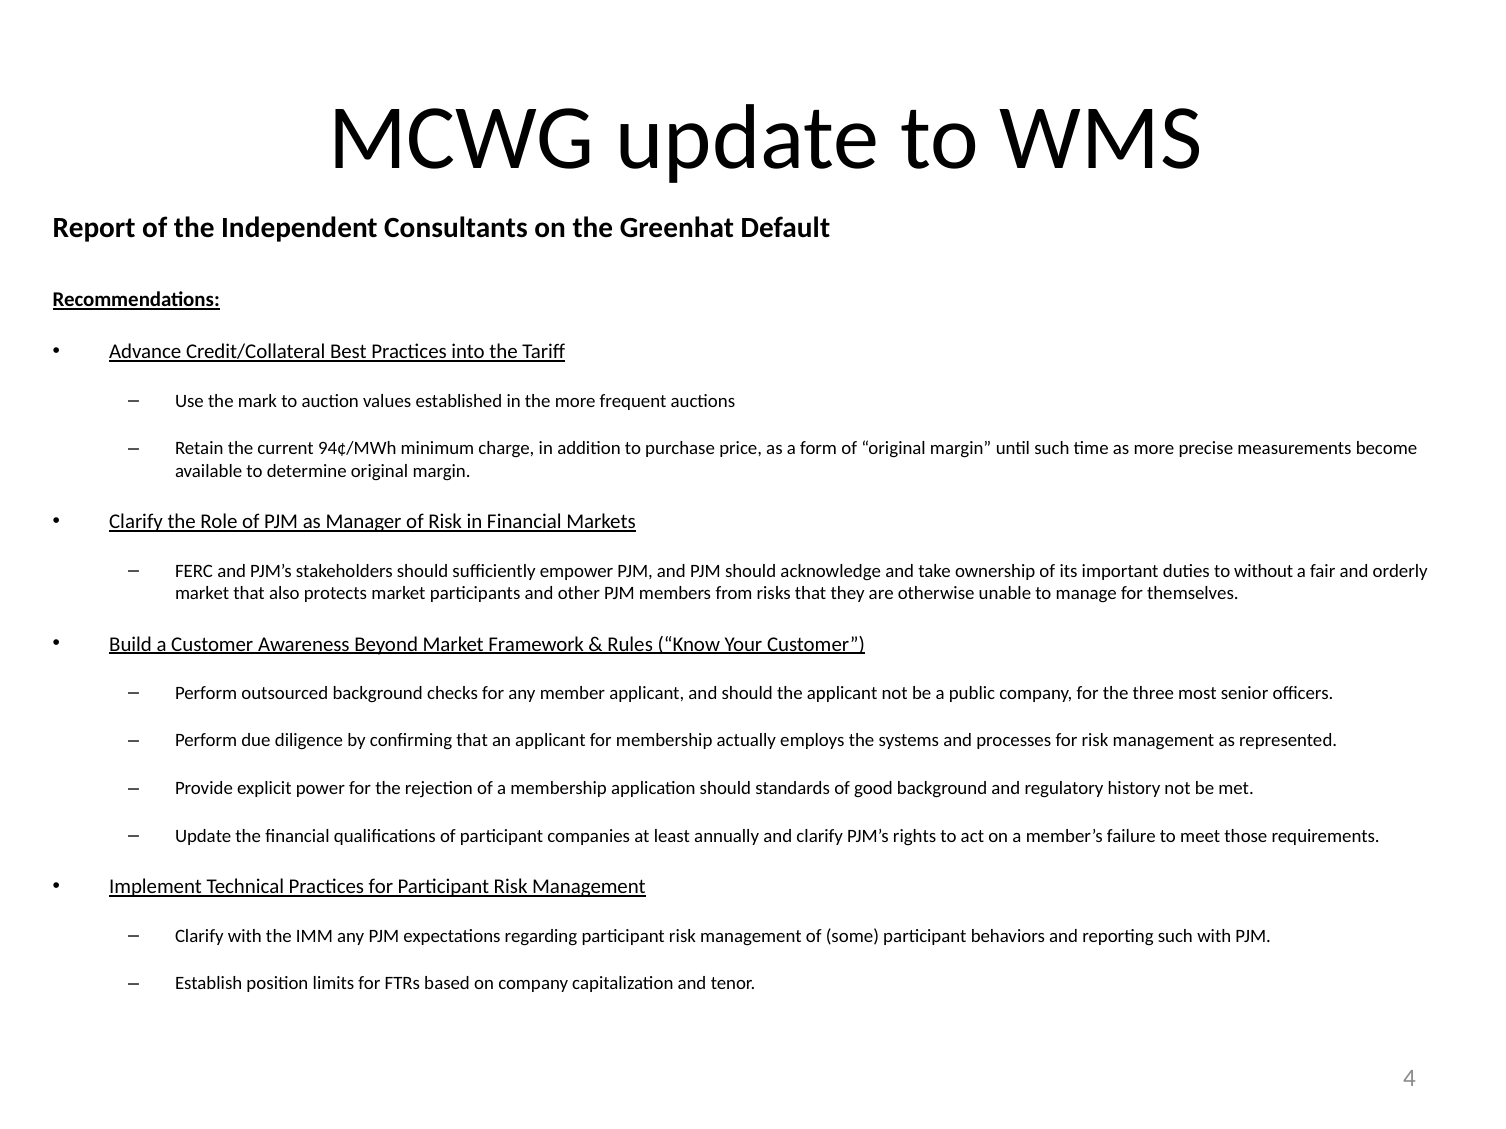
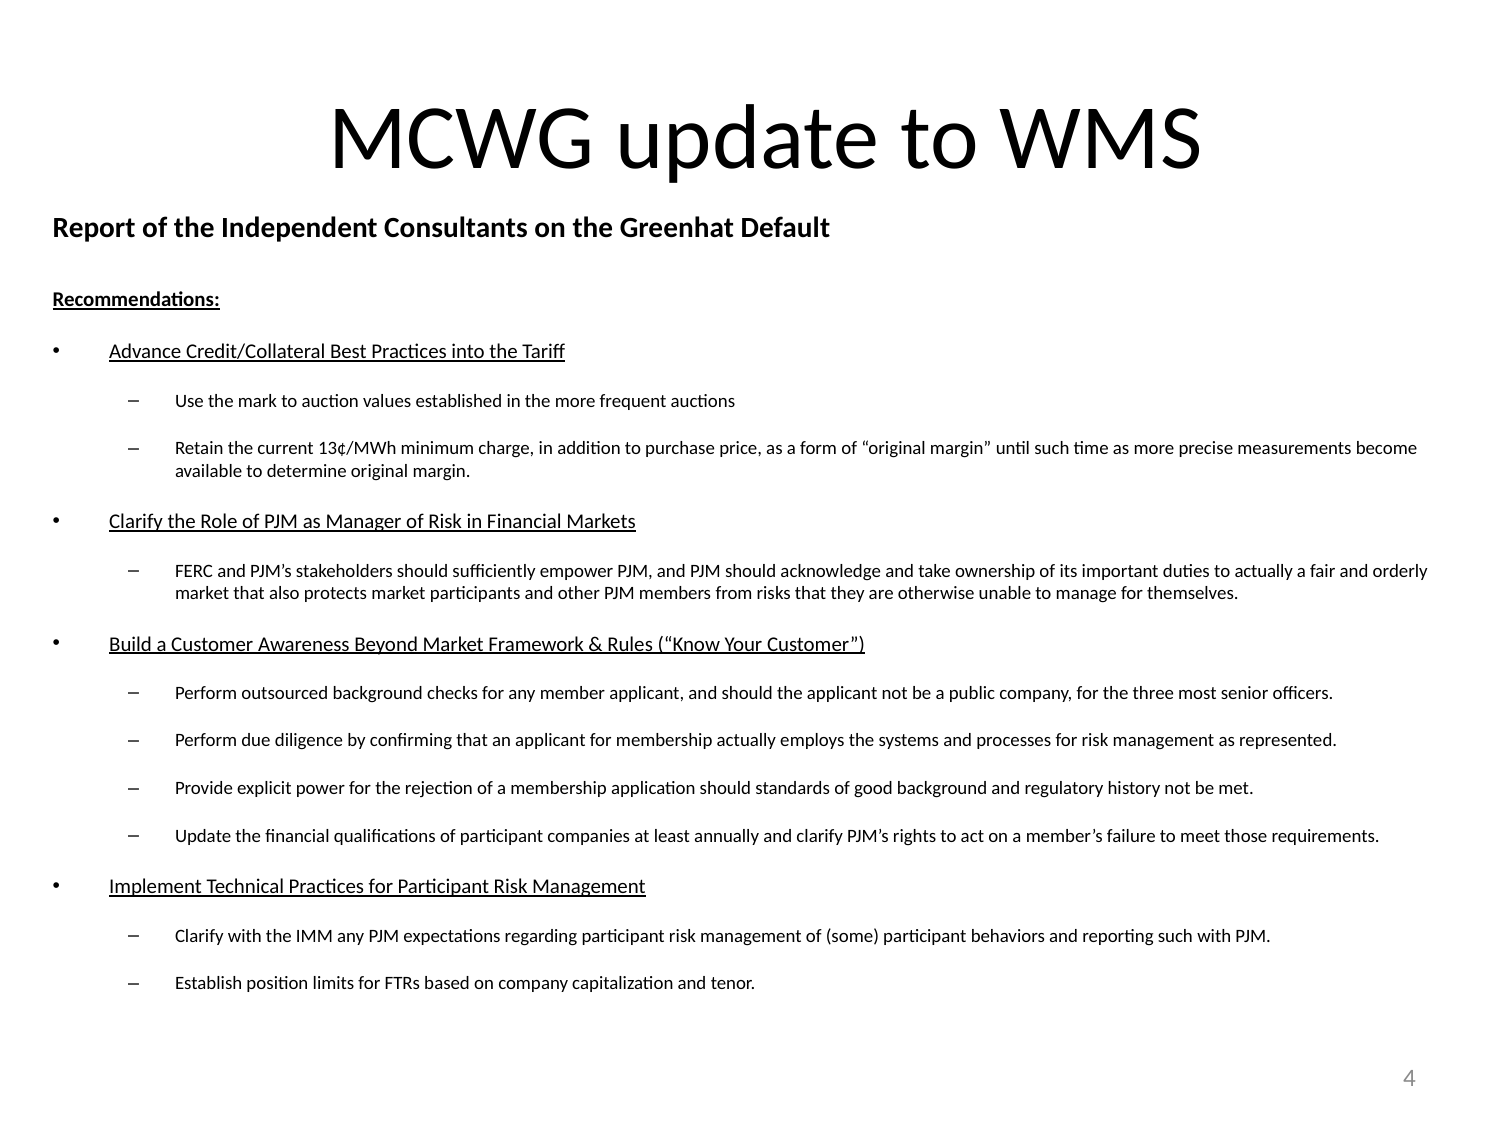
94¢/MWh: 94¢/MWh -> 13¢/MWh
to without: without -> actually
